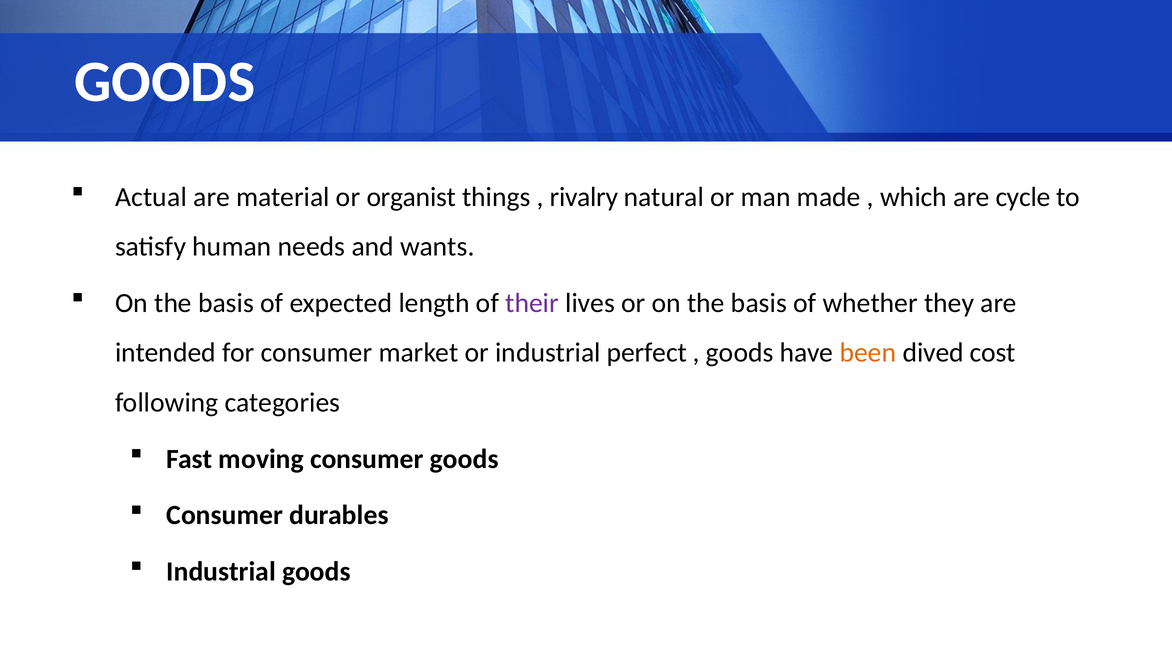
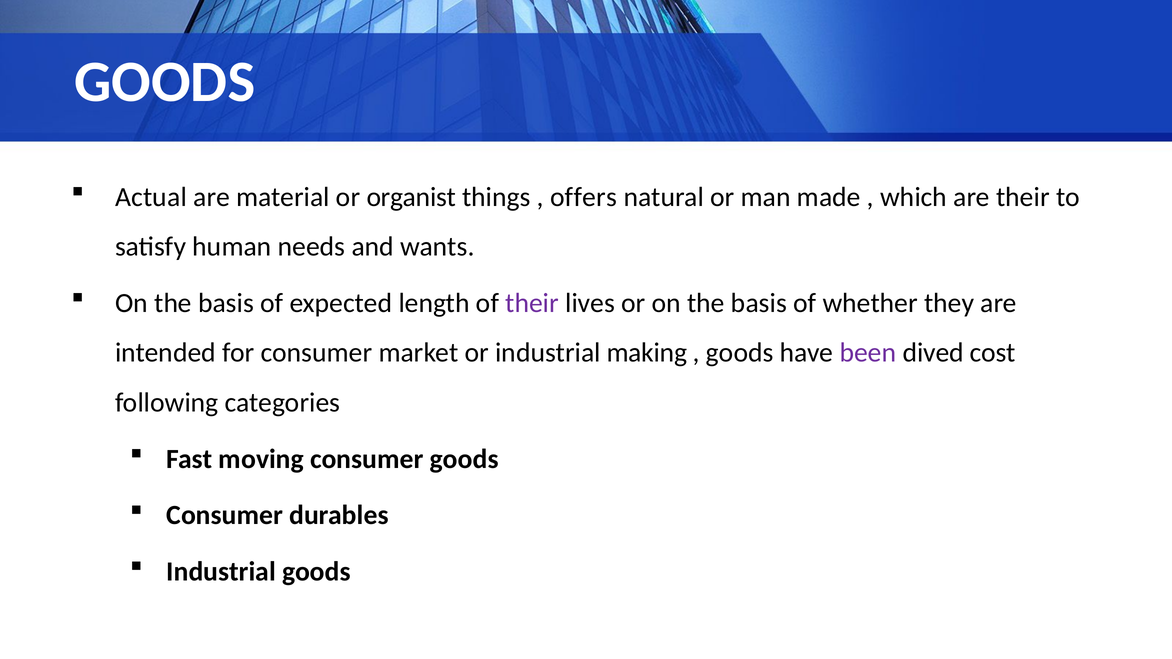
rivalry: rivalry -> offers
are cycle: cycle -> their
perfect: perfect -> making
been colour: orange -> purple
